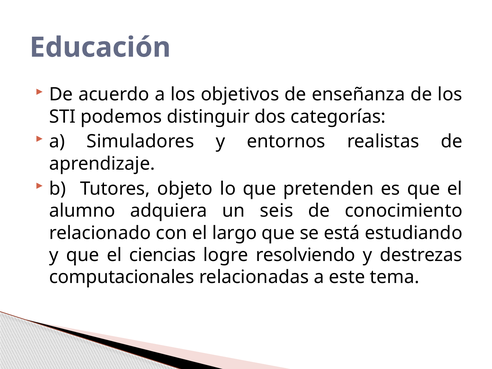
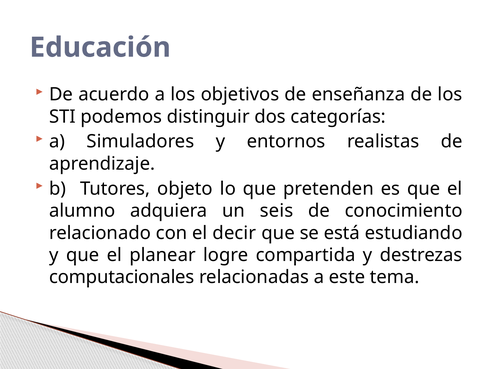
largo: largo -> decir
ciencias: ciencias -> planear
resolviendo: resolviendo -> compartida
